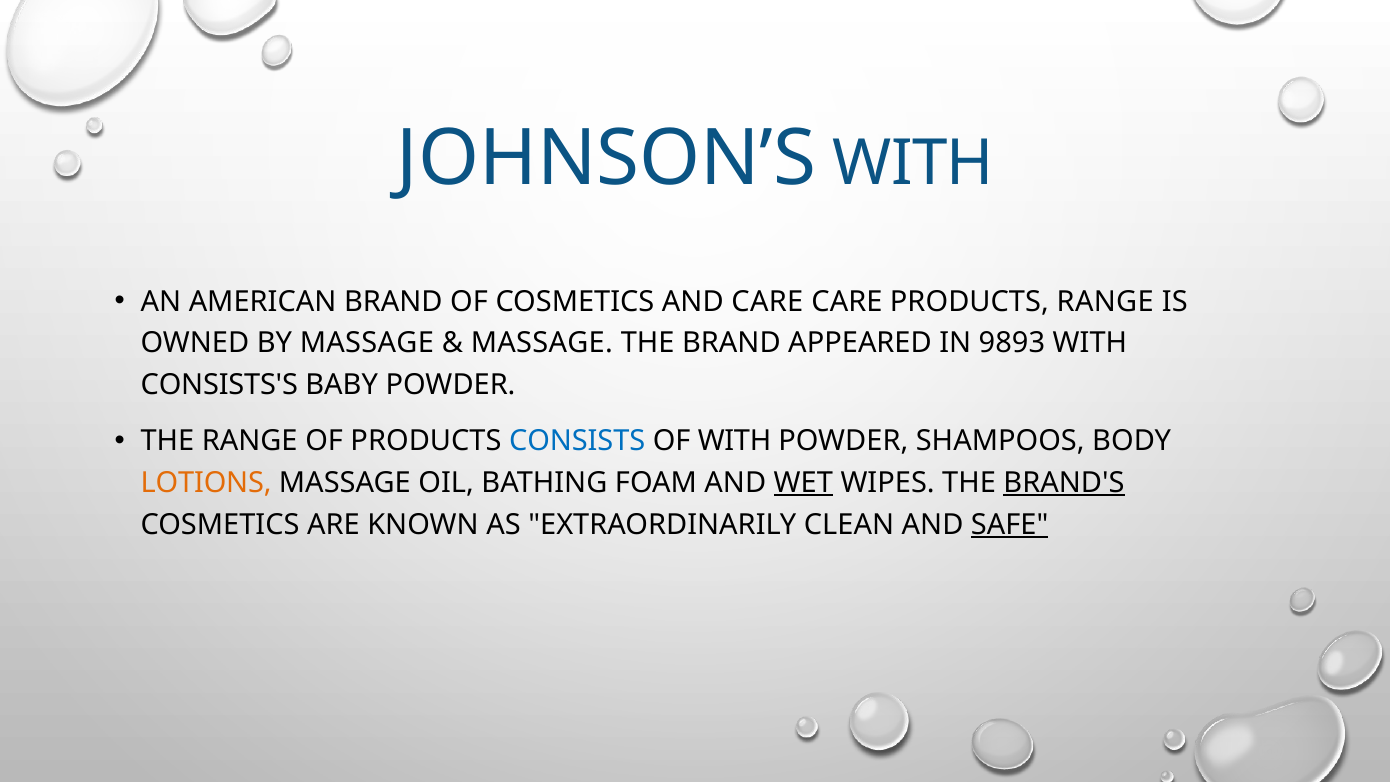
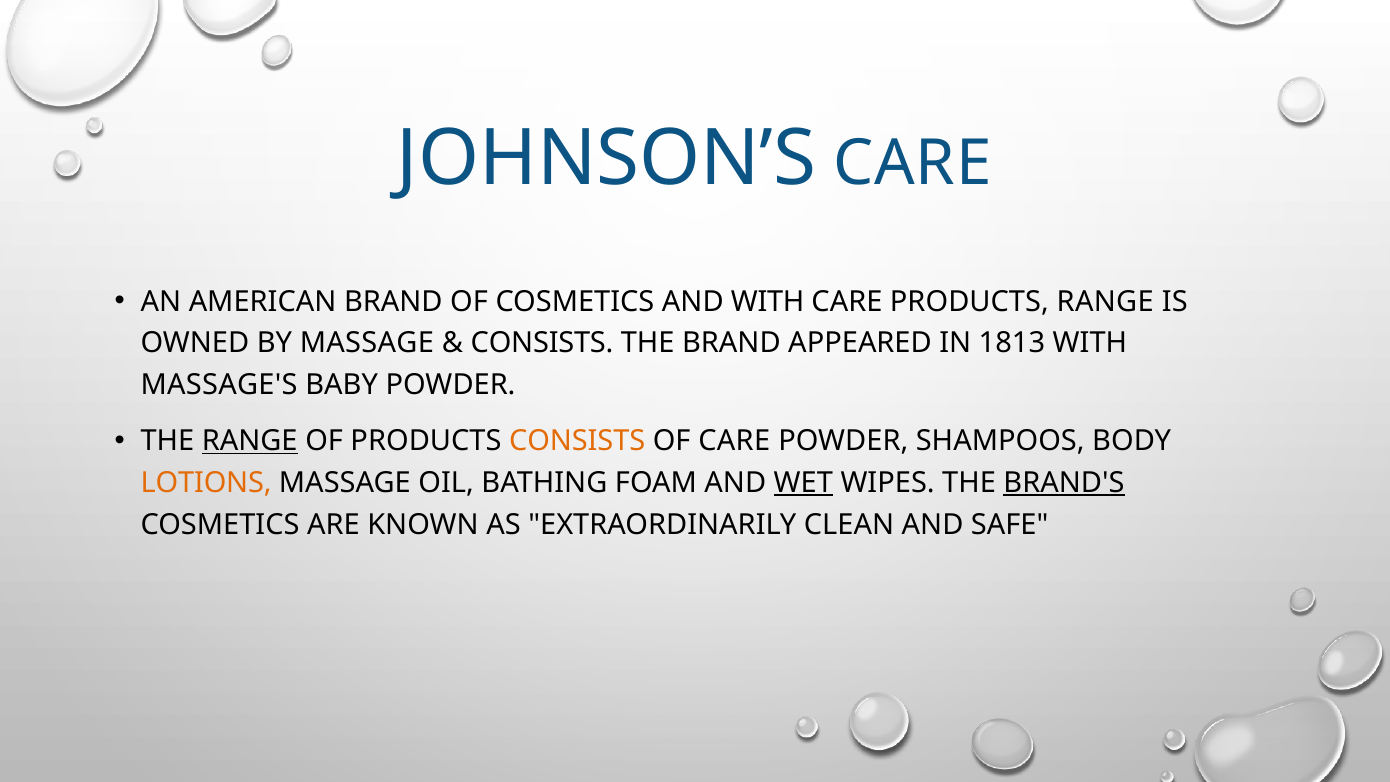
JOHNSON’S WITH: WITH -> CARE
AND CARE: CARE -> WITH
MASSAGE at (542, 343): MASSAGE -> CONSISTS
9893: 9893 -> 1813
CONSISTS'S: CONSISTS'S -> MASSAGE'S
RANGE at (250, 441) underline: none -> present
CONSISTS at (577, 441) colour: blue -> orange
OF WITH: WITH -> CARE
SAFE underline: present -> none
